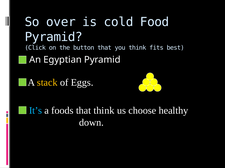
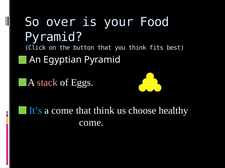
cold: cold -> your
stack colour: yellow -> pink
a foods: foods -> come
down at (91, 123): down -> come
